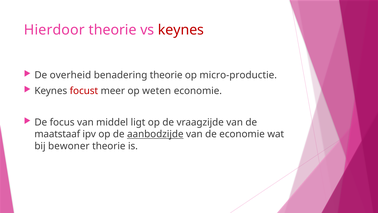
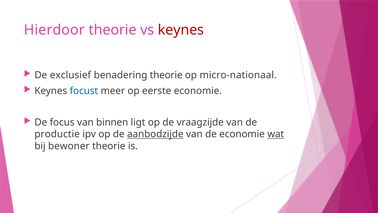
overheid: overheid -> exclusief
micro-productie: micro-productie -> micro-nationaal
focust colour: red -> blue
weten: weten -> eerste
middel: middel -> binnen
maatstaaf: maatstaaf -> productie
wat underline: none -> present
